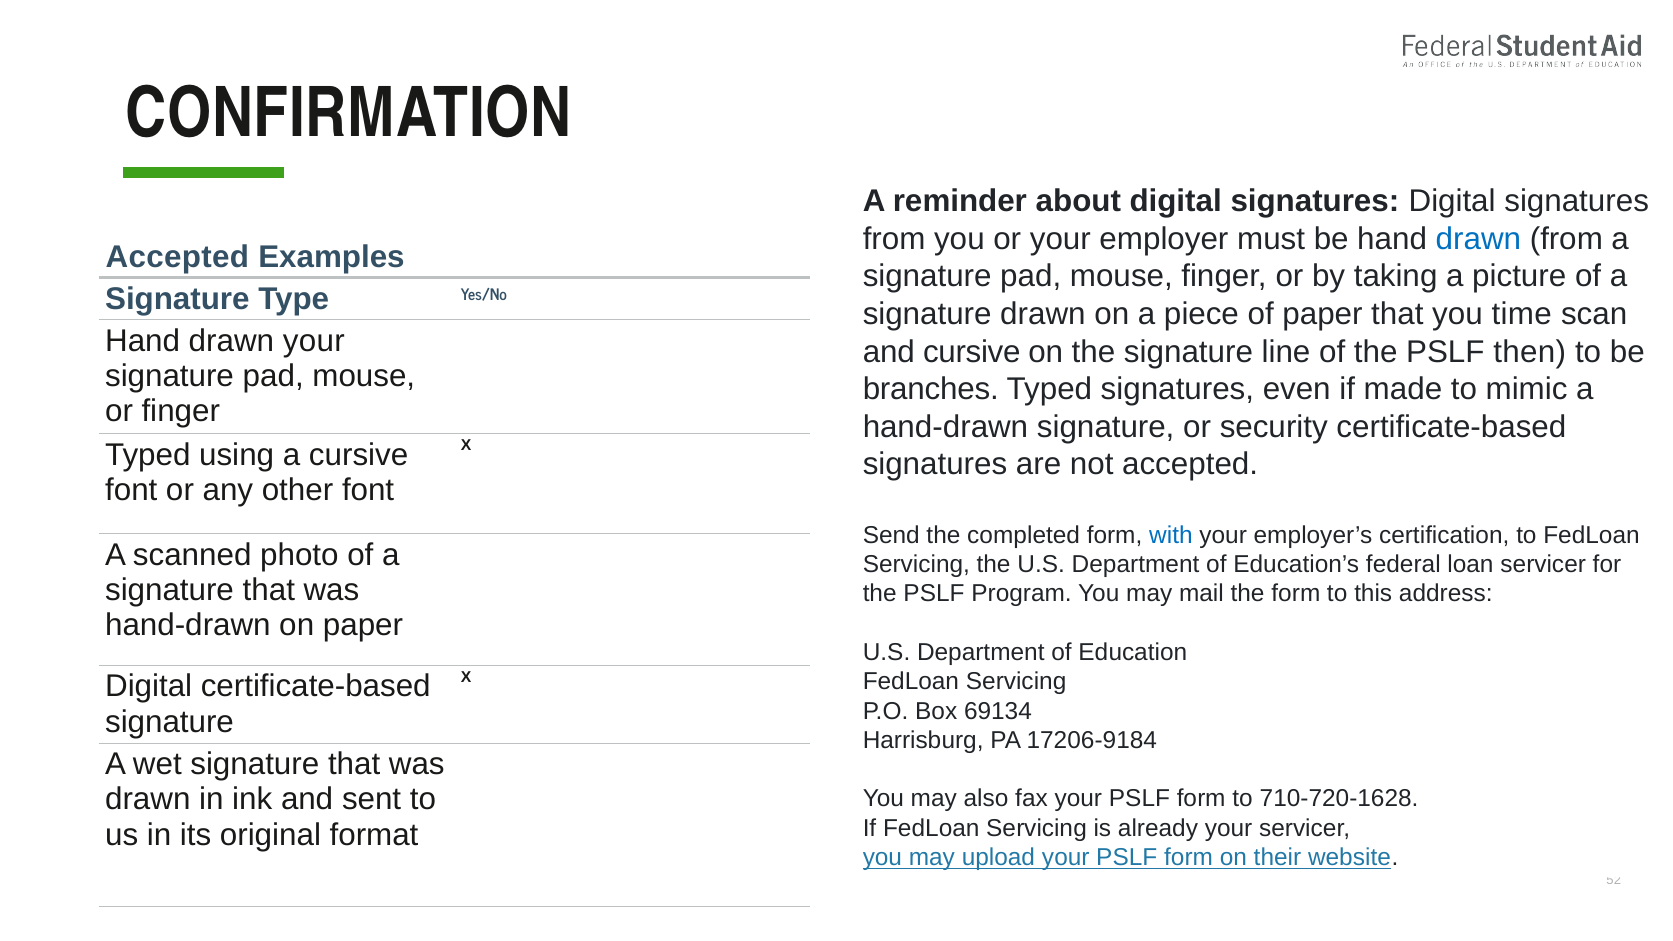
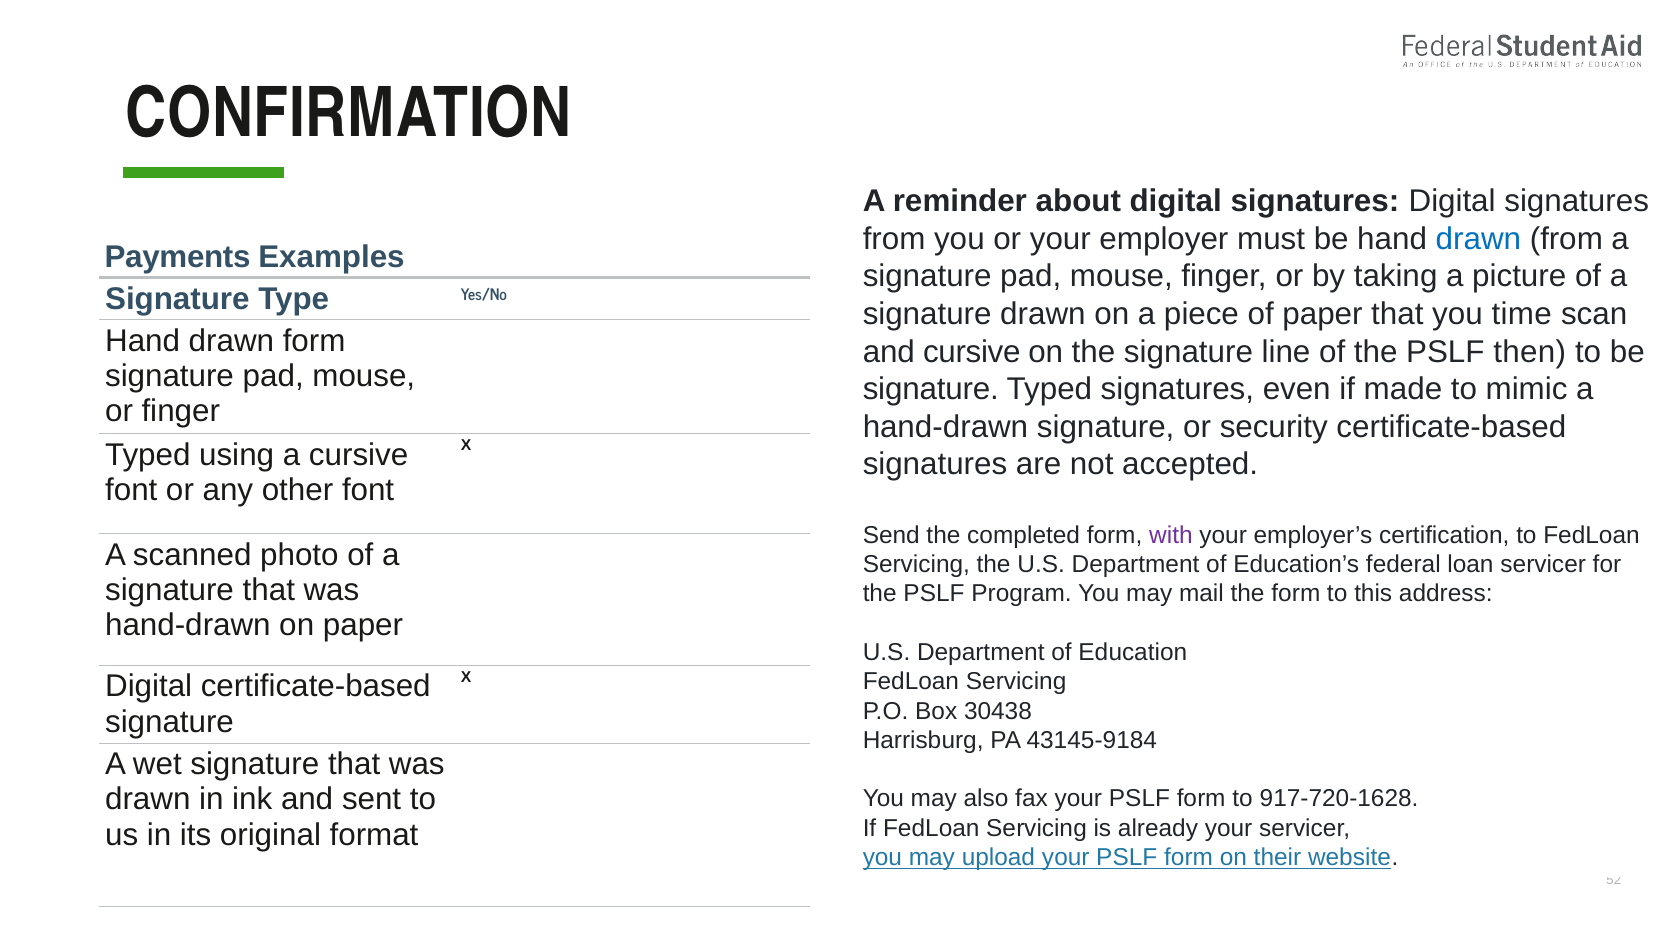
Accepted at (177, 257): Accepted -> Payments
drawn your: your -> form
branches at (931, 389): branches -> signature
with colour: blue -> purple
69134: 69134 -> 30438
17206-9184: 17206-9184 -> 43145-9184
710-720-1628: 710-720-1628 -> 917-720-1628
